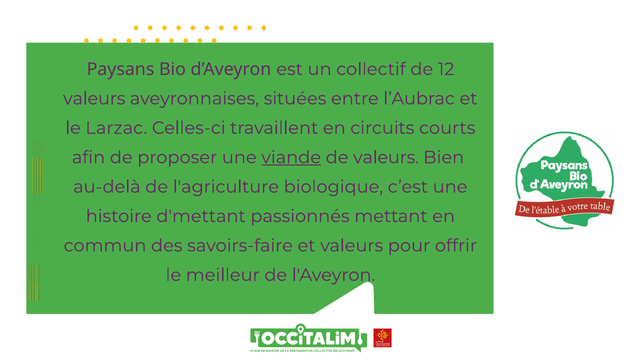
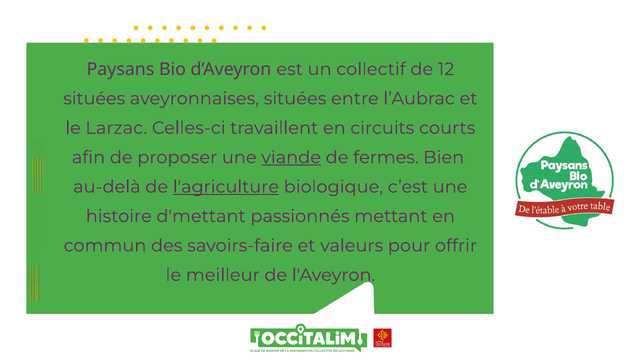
valeurs at (94, 99): valeurs -> situées
de valeurs: valeurs -> fermes
l'agriculture underline: none -> present
